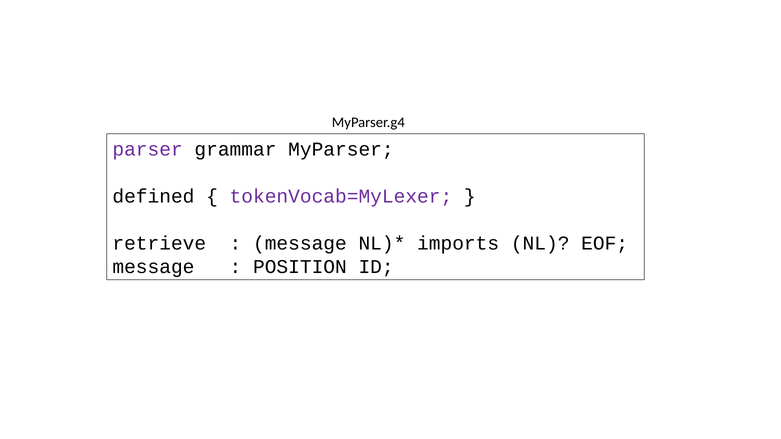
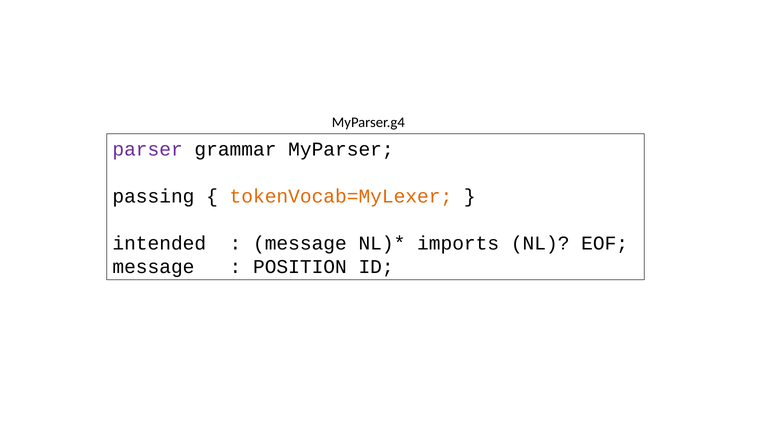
defined: defined -> passing
tokenVocab=MyLexer colour: purple -> orange
retrieve: retrieve -> intended
